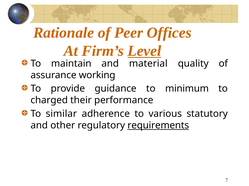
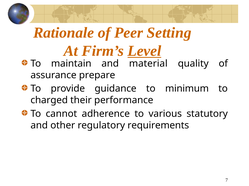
Offices: Offices -> Setting
working: working -> prepare
similar: similar -> cannot
requirements underline: present -> none
